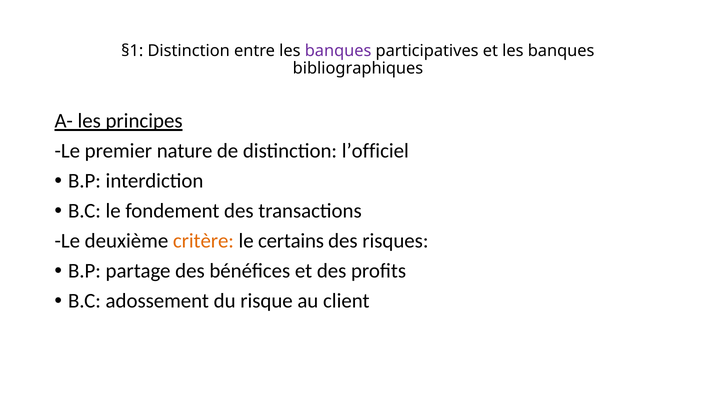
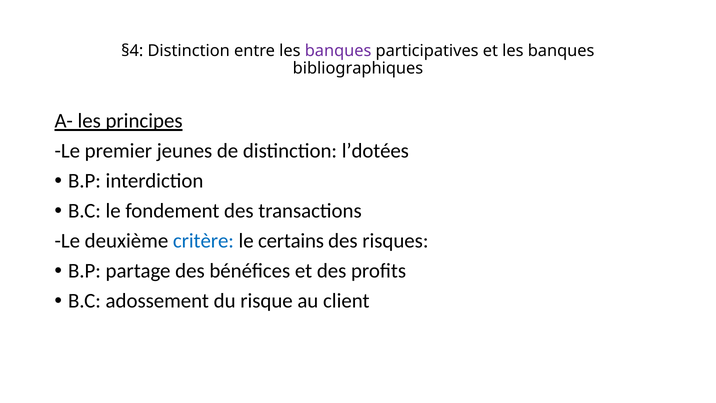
§1: §1 -> §4
nature: nature -> jeunes
l’officiel: l’officiel -> l’dotées
critère colour: orange -> blue
